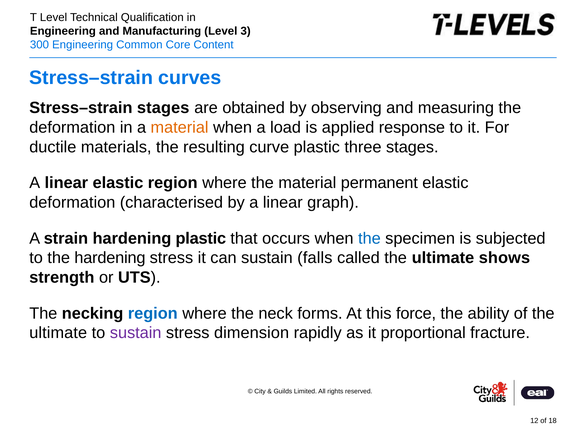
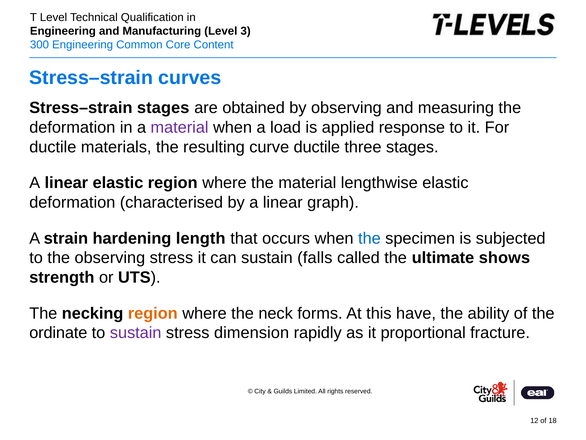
material at (180, 127) colour: orange -> purple
curve plastic: plastic -> ductile
permanent: permanent -> lengthwise
hardening plastic: plastic -> length
the hardening: hardening -> observing
region at (153, 313) colour: blue -> orange
force: force -> have
ultimate at (58, 333): ultimate -> ordinate
